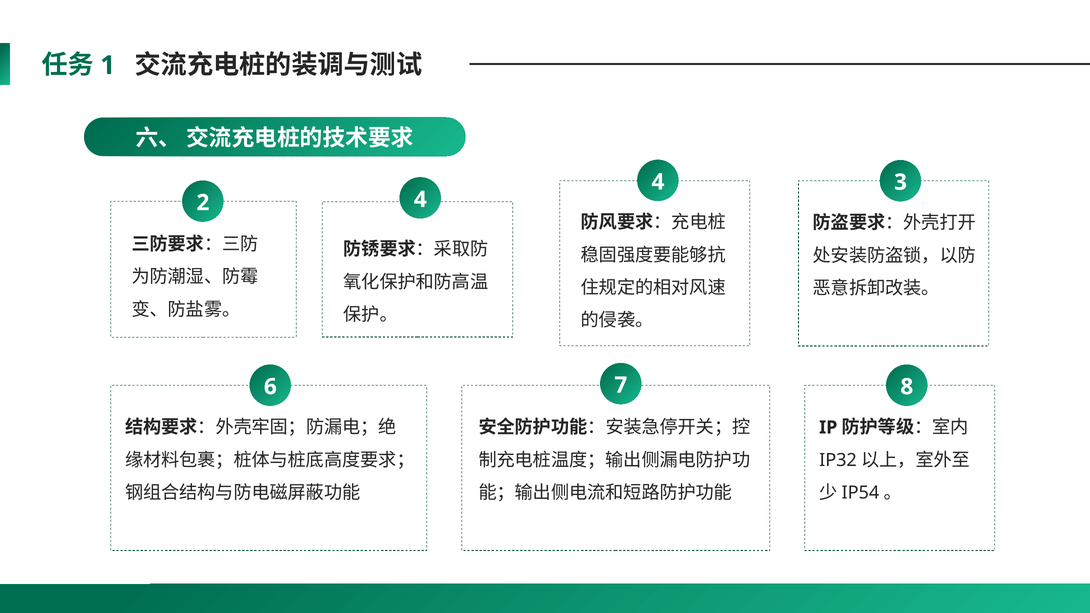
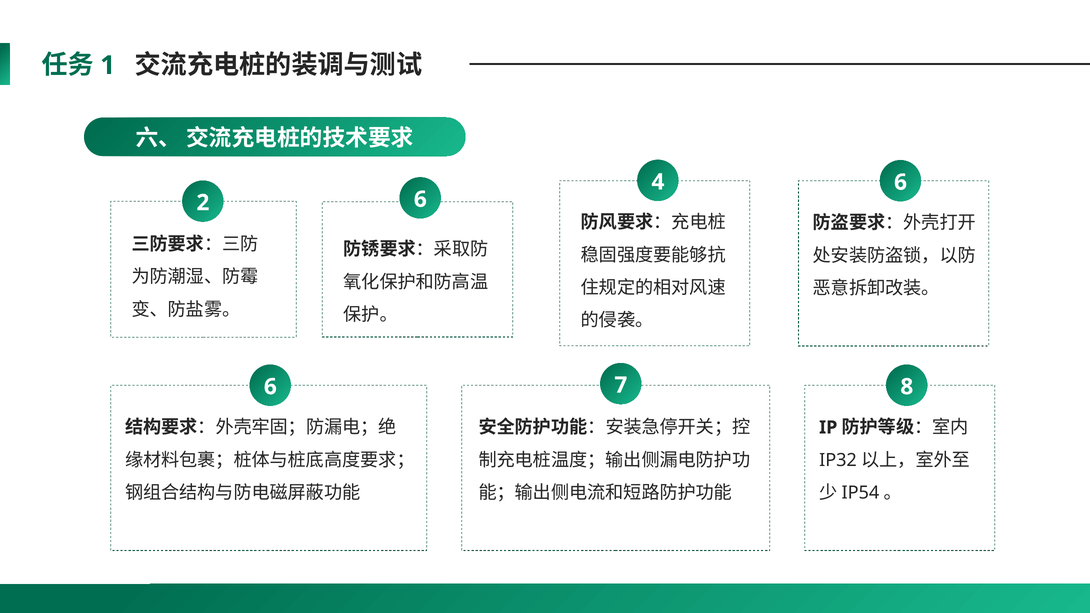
4 3: 3 -> 6
2 4: 4 -> 6
